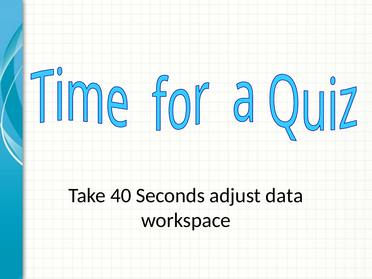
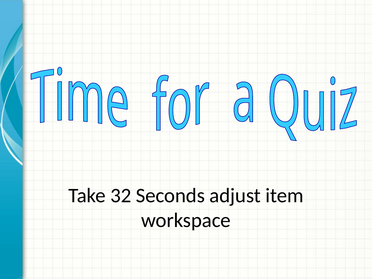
40: 40 -> 32
data: data -> item
